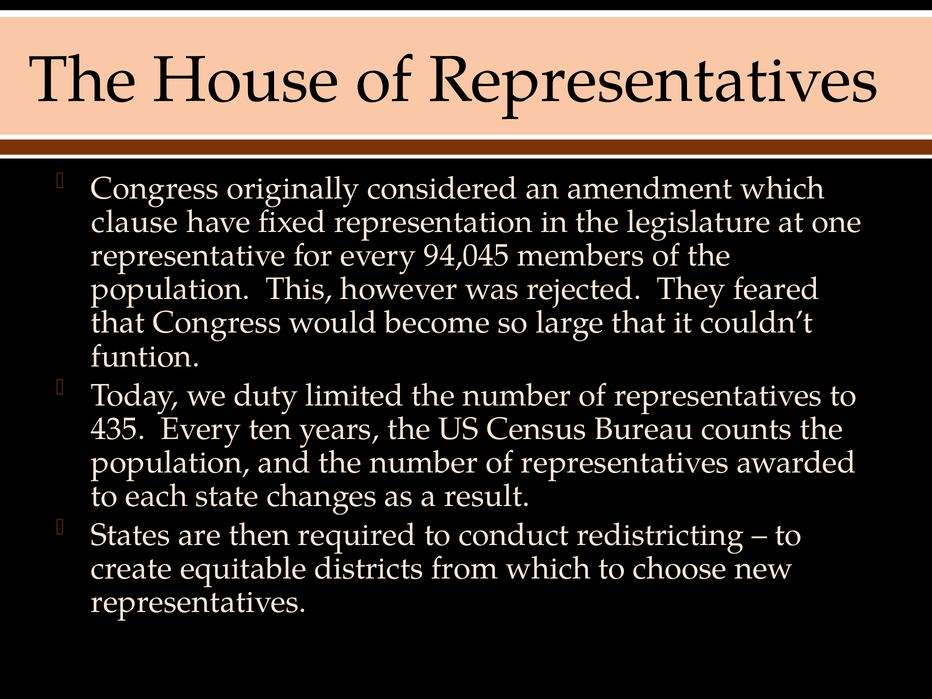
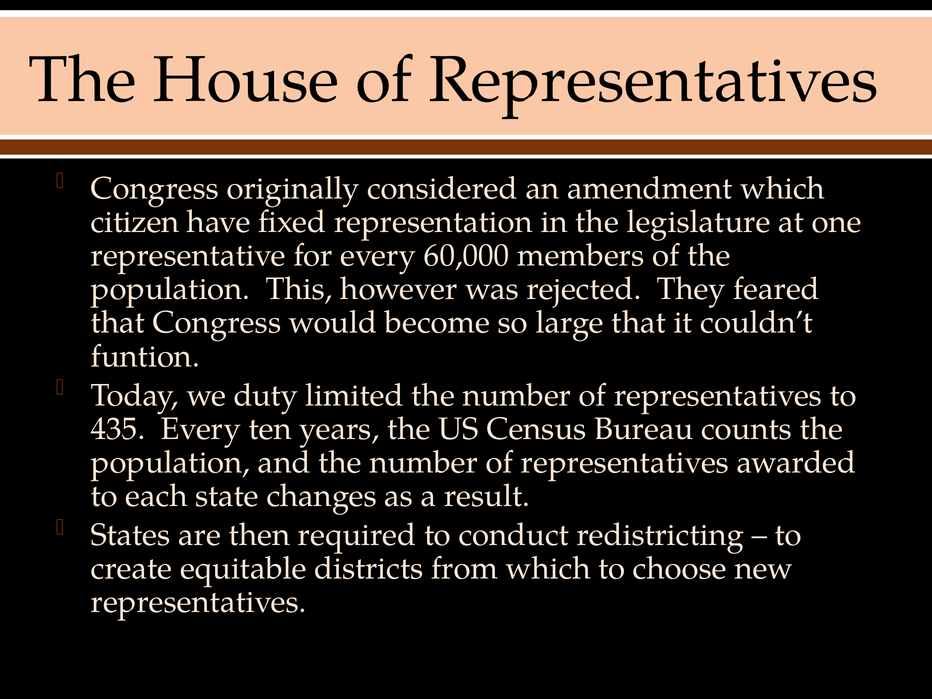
clause: clause -> citizen
94,045: 94,045 -> 60,000
